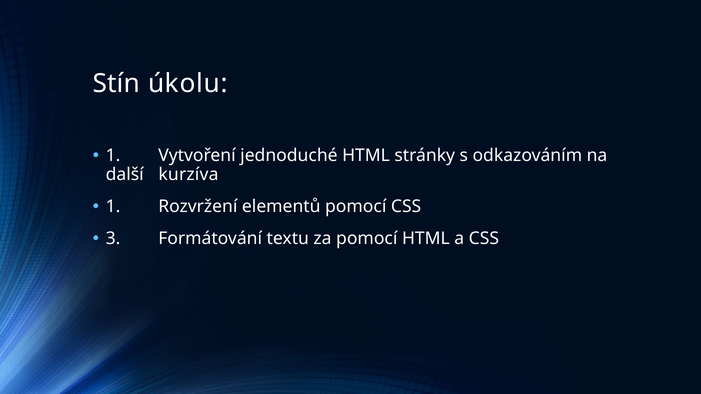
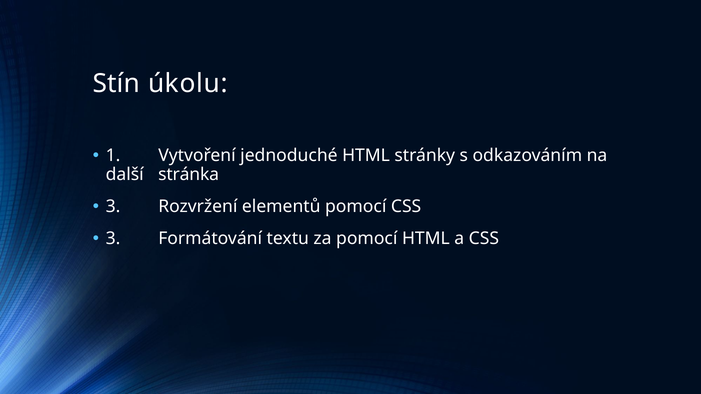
kurzíva: kurzíva -> stránka
1 at (113, 207): 1 -> 3
